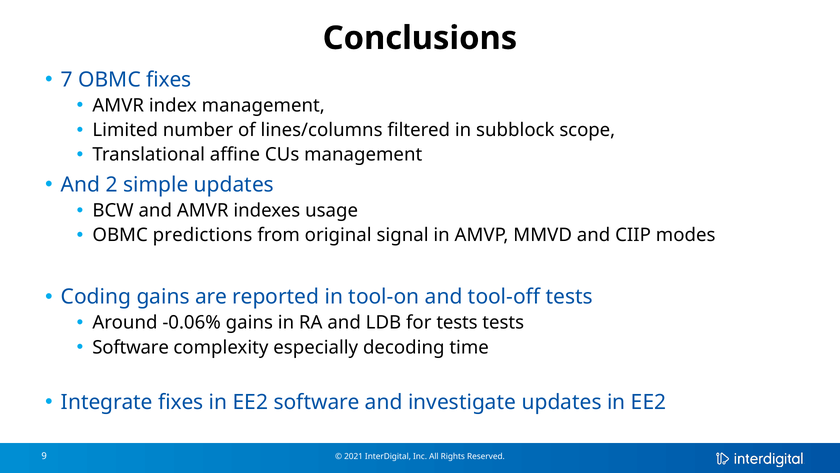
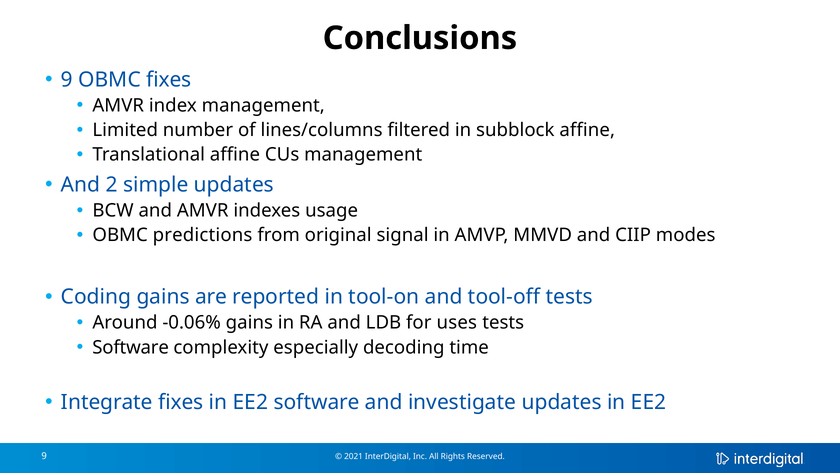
7 at (67, 80): 7 -> 9
subblock scope: scope -> affine
for tests: tests -> uses
